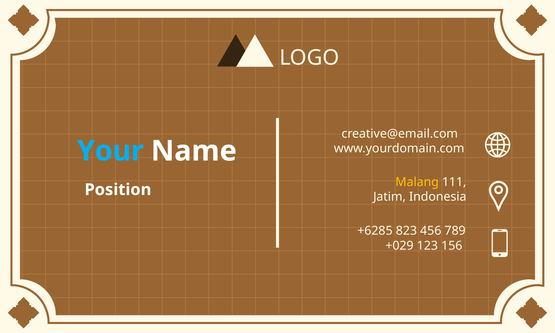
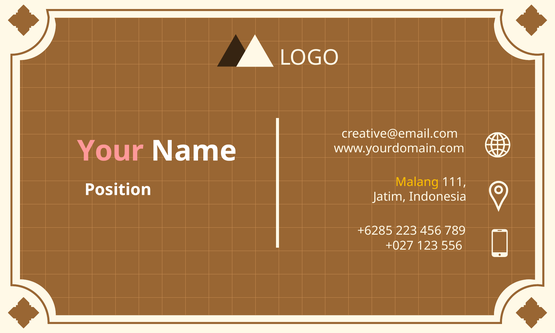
Your colour: light blue -> pink
823: 823 -> 223
+029: +029 -> +027
156: 156 -> 556
